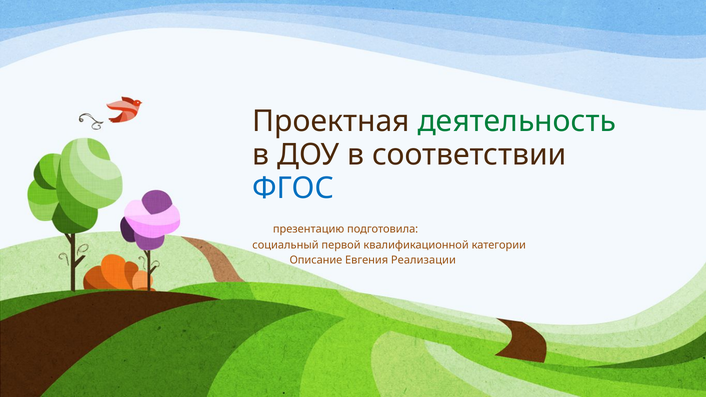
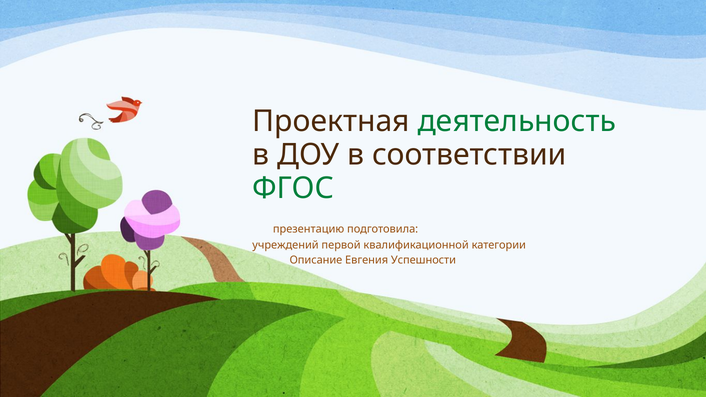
ФГОС colour: blue -> green
социальный: социальный -> учреждений
Реализации: Реализации -> Успешности
